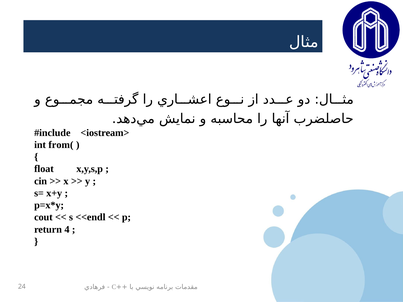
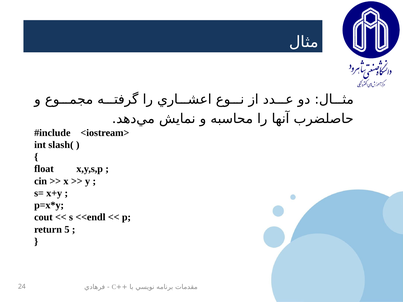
from(: from( -> slash(
4: 4 -> 5
